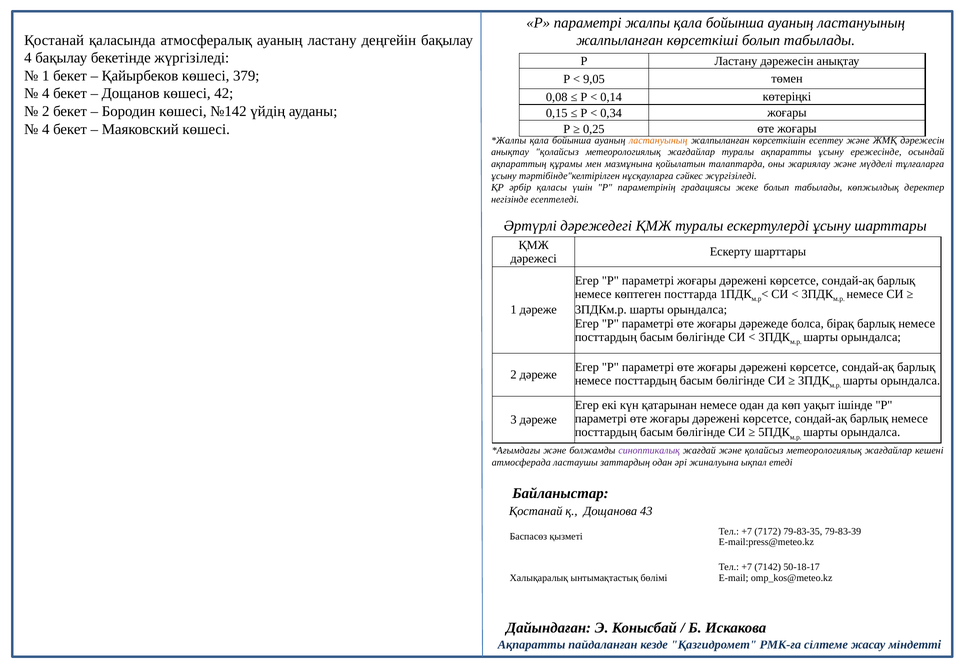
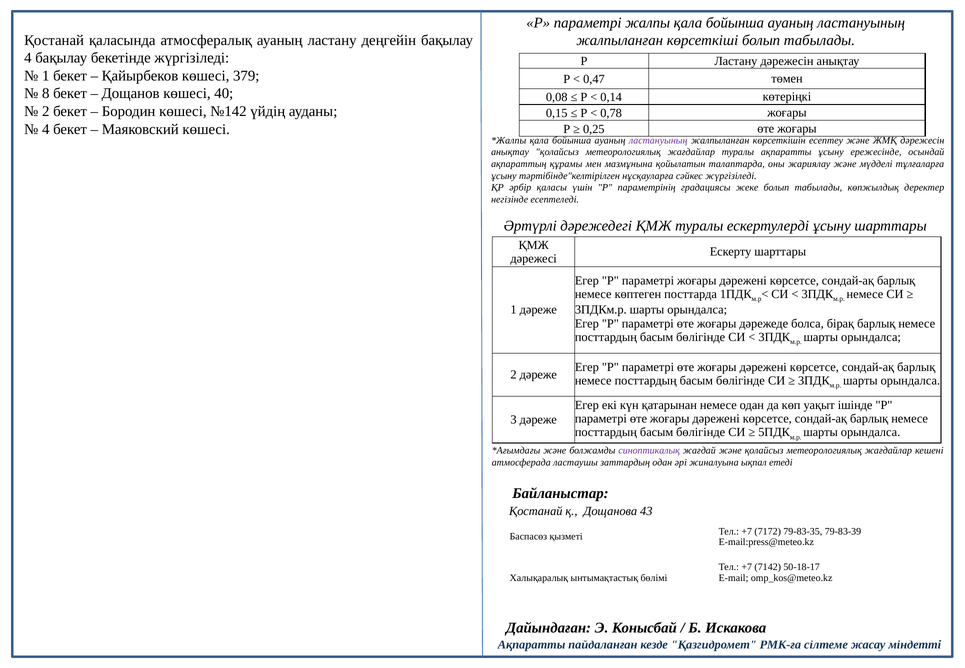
9,05: 9,05 -> 0,47
4 at (46, 94): 4 -> 8
42: 42 -> 40
0,34: 0,34 -> 0,78
ластануының at (658, 140) colour: orange -> purple
